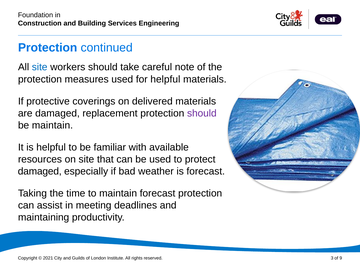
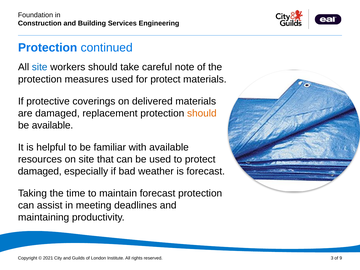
for helpful: helpful -> protect
should at (202, 113) colour: purple -> orange
be maintain: maintain -> available
